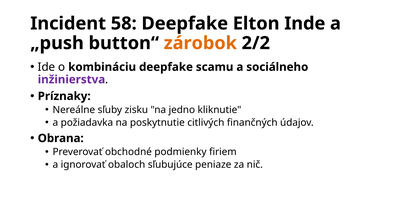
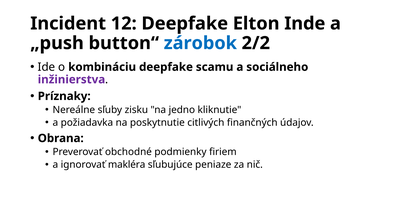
58: 58 -> 12
zárobok colour: orange -> blue
obaloch: obaloch -> makléra
